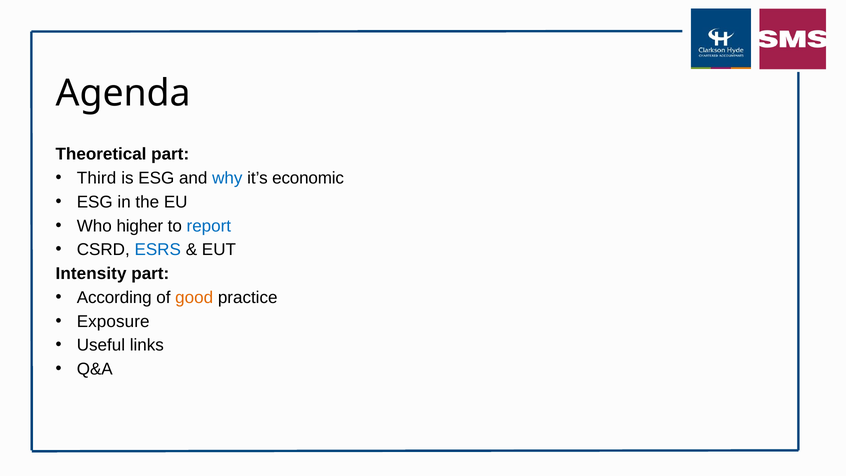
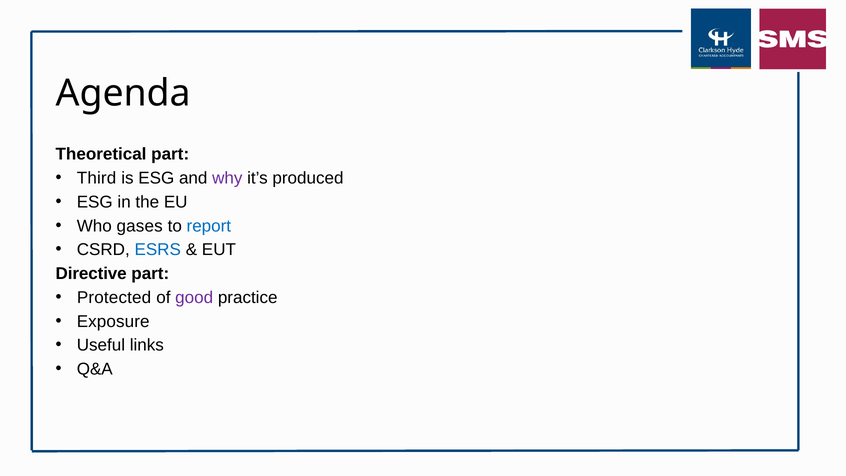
why colour: blue -> purple
economic: economic -> produced
higher: higher -> gases
Intensity: Intensity -> Directive
According: According -> Protected
good colour: orange -> purple
